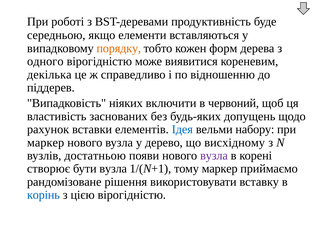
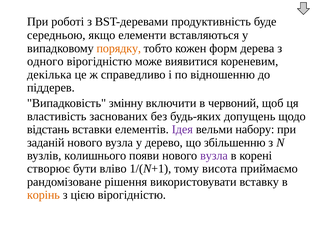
ніяких: ніяких -> змінну
рахунок: рахунок -> відстань
Ідея colour: blue -> purple
маркер at (46, 143): маркер -> заданій
висхідному: висхідному -> збільшенню
достатньою: достатньою -> колишнього
бути вузла: вузла -> вліво
тому маркер: маркер -> висота
корінь colour: blue -> orange
